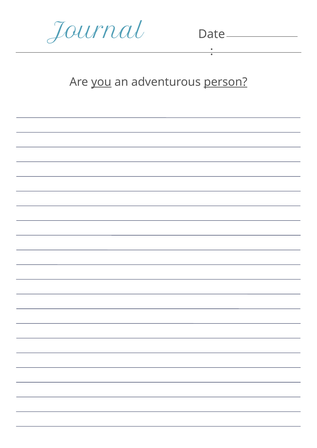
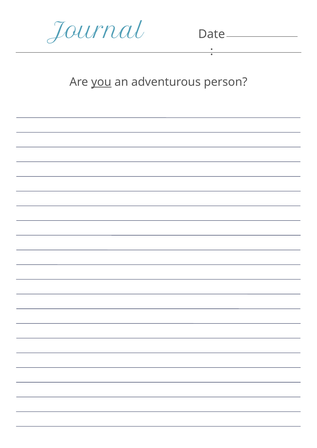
person underline: present -> none
